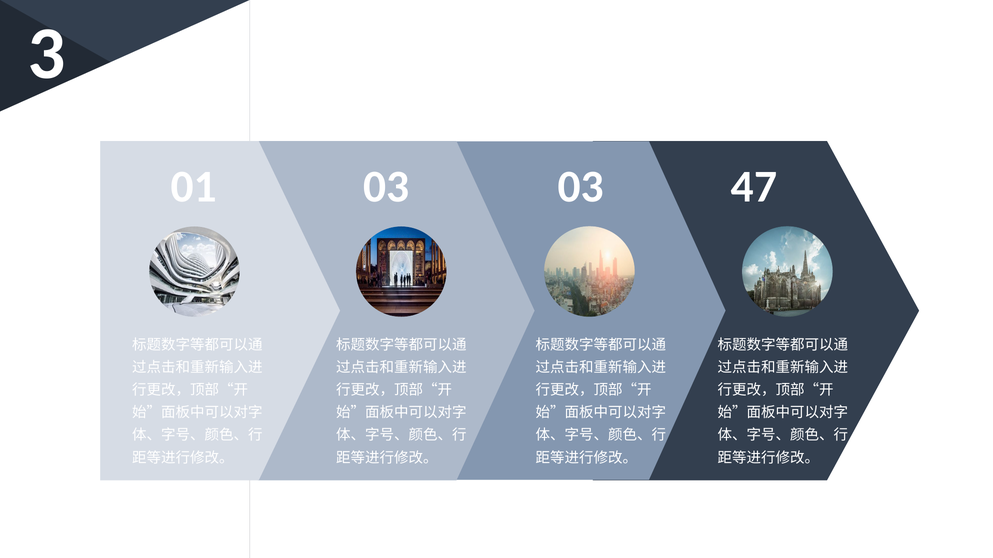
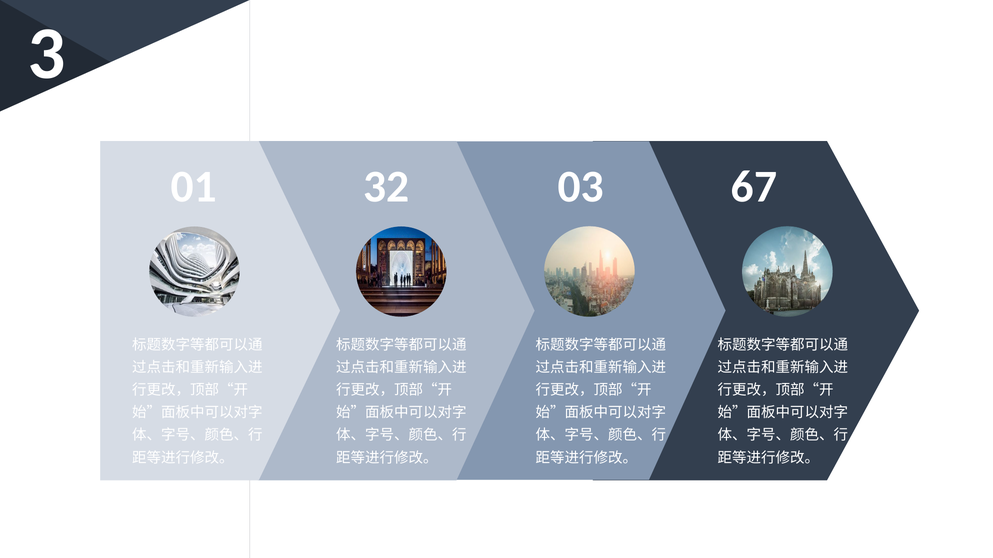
01 03: 03 -> 32
47: 47 -> 67
